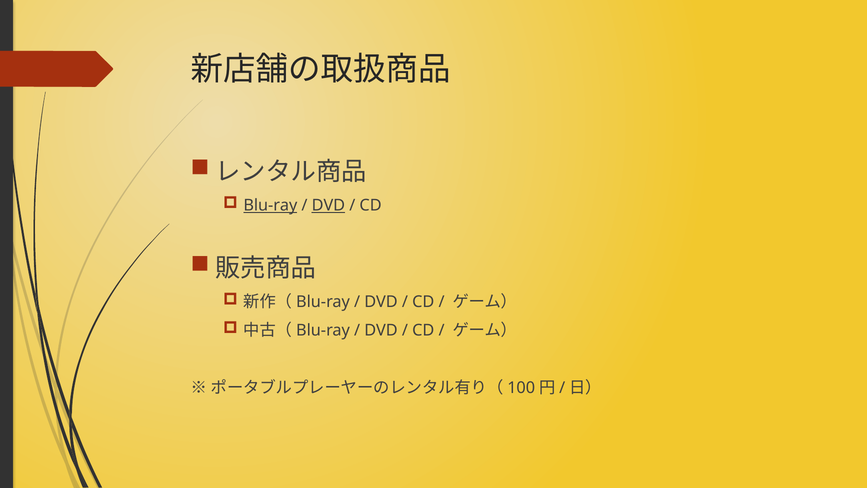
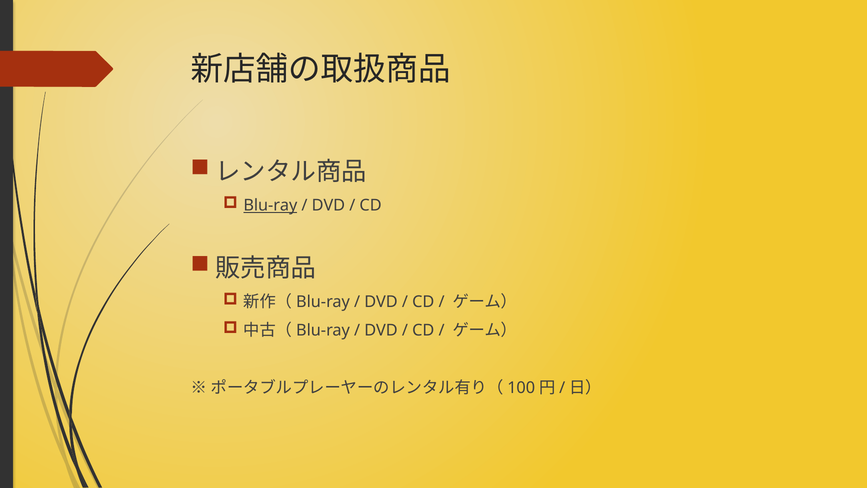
DVD at (328, 205) underline: present -> none
